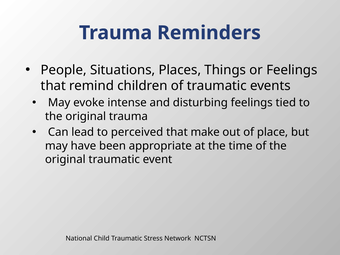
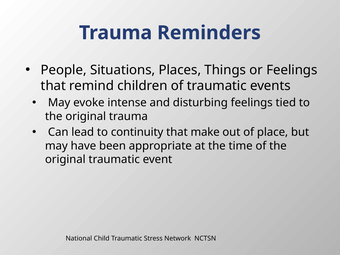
perceived: perceived -> continuity
